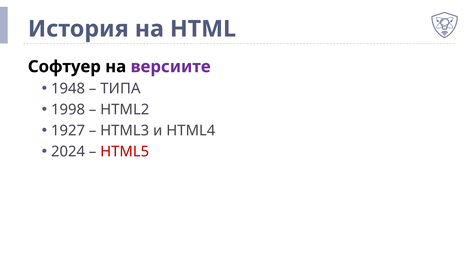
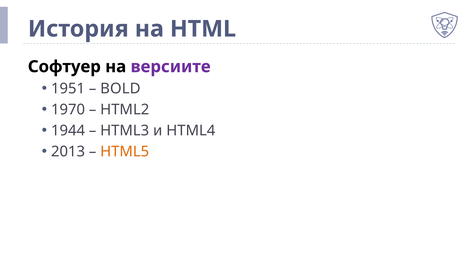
1948: 1948 -> 1951
ТИПА: ТИПА -> BOLD
1998: 1998 -> 1970
1927: 1927 -> 1944
2024: 2024 -> 2013
HTML5 colour: red -> orange
